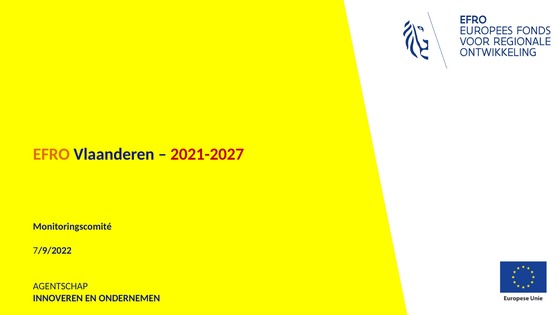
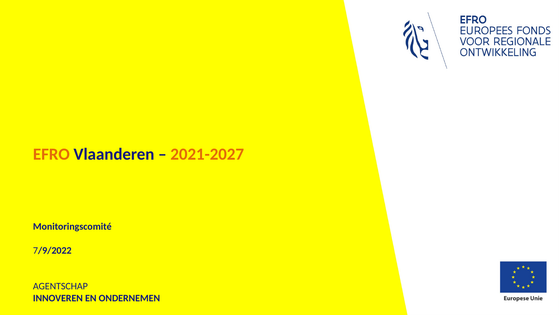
2021-2027 colour: red -> orange
